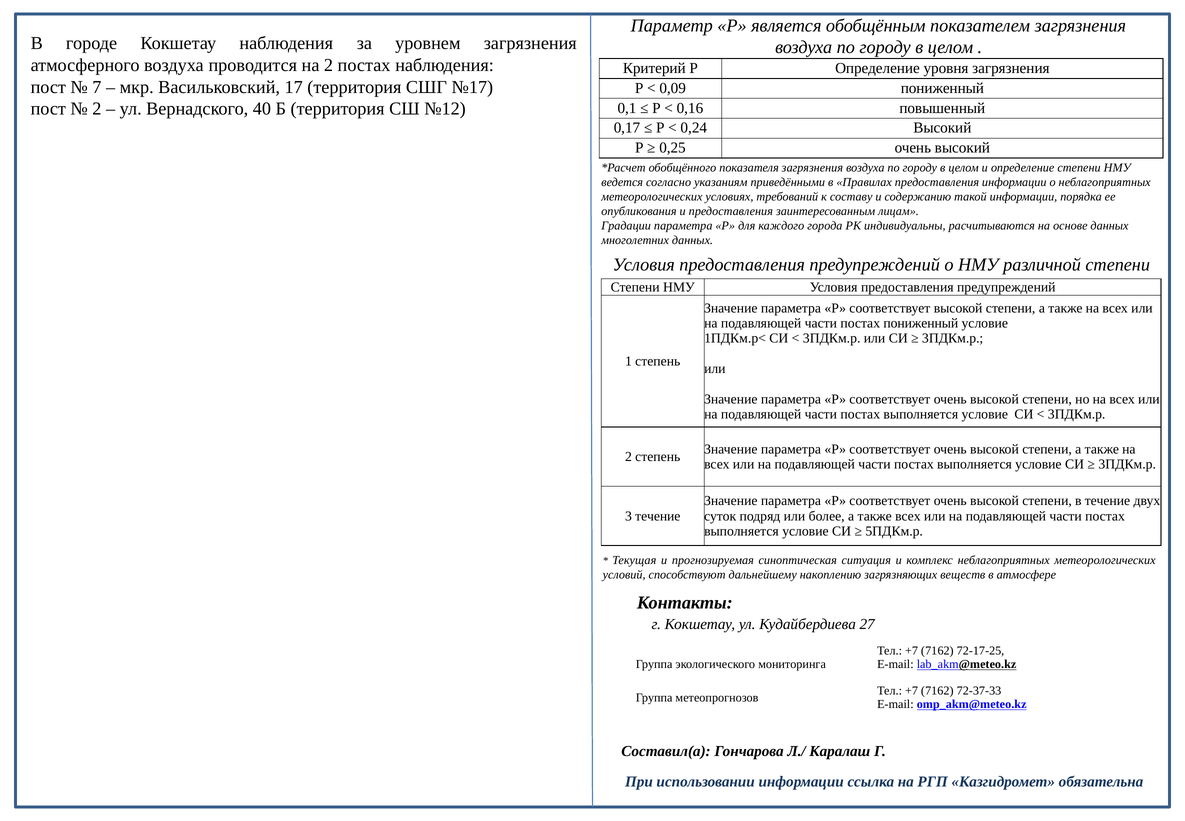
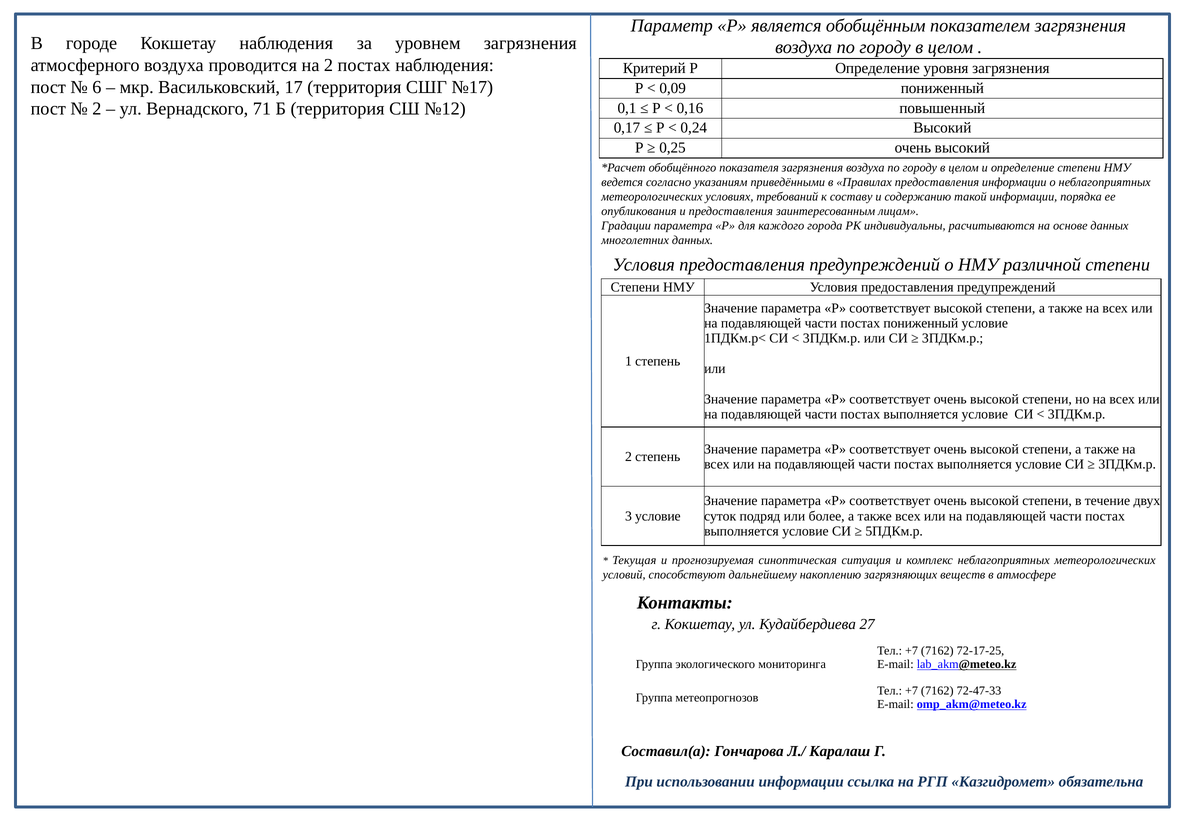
7: 7 -> 6
40: 40 -> 71
3 течение: течение -> условие
72-37-33: 72-37-33 -> 72-47-33
